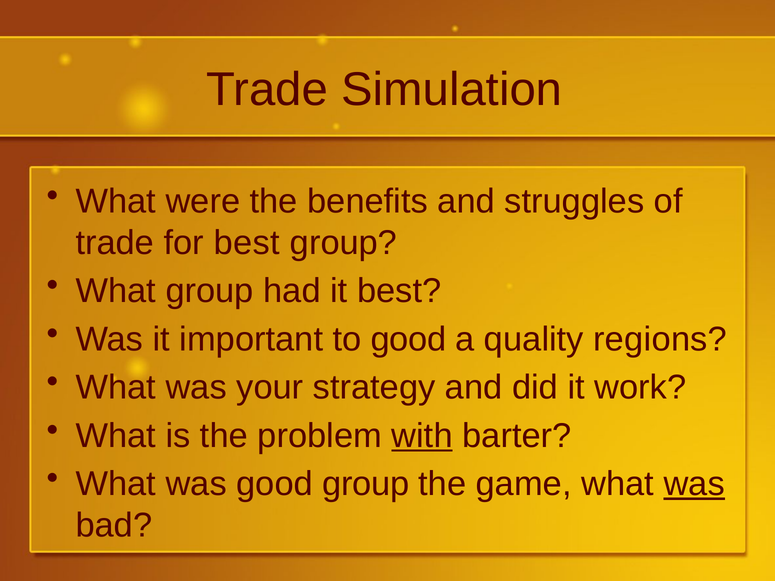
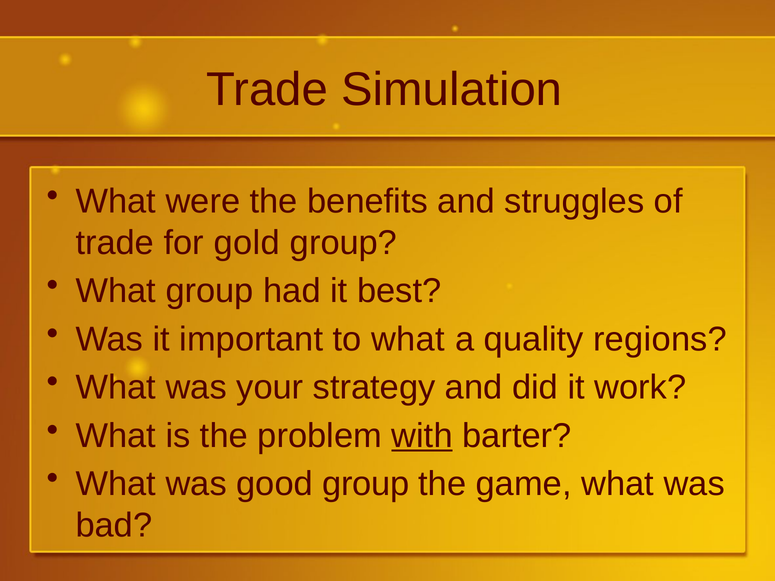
for best: best -> gold
to good: good -> what
was at (694, 484) underline: present -> none
